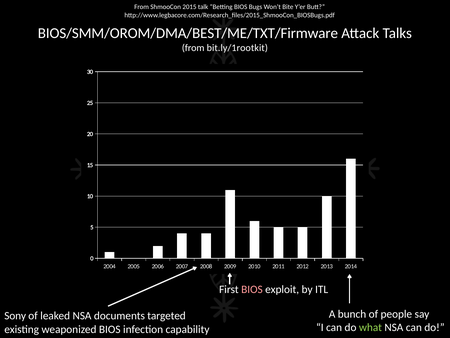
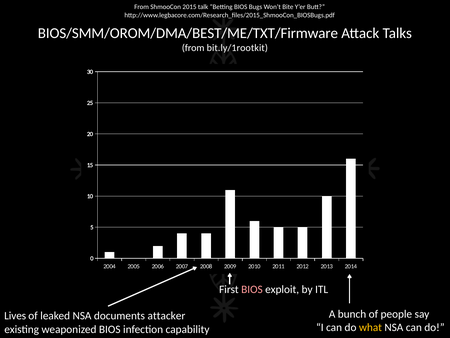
Sony: Sony -> Lives
targeted: targeted -> attacker
what colour: light green -> yellow
